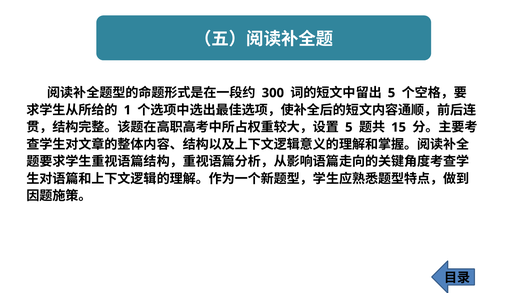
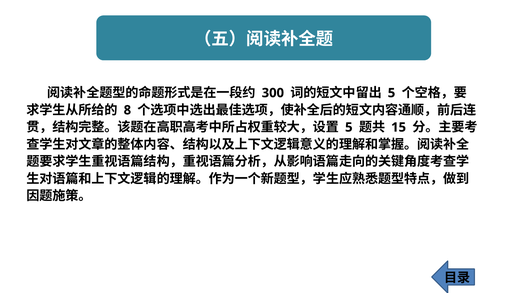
1: 1 -> 8
